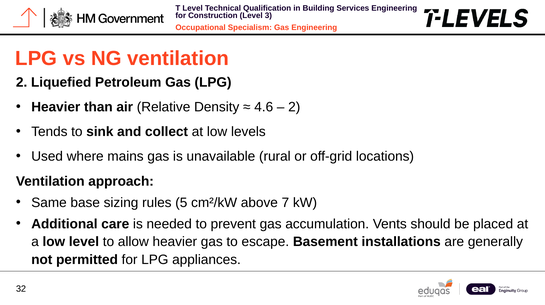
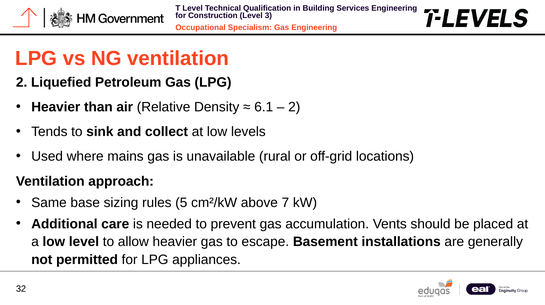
4.6: 4.6 -> 6.1
